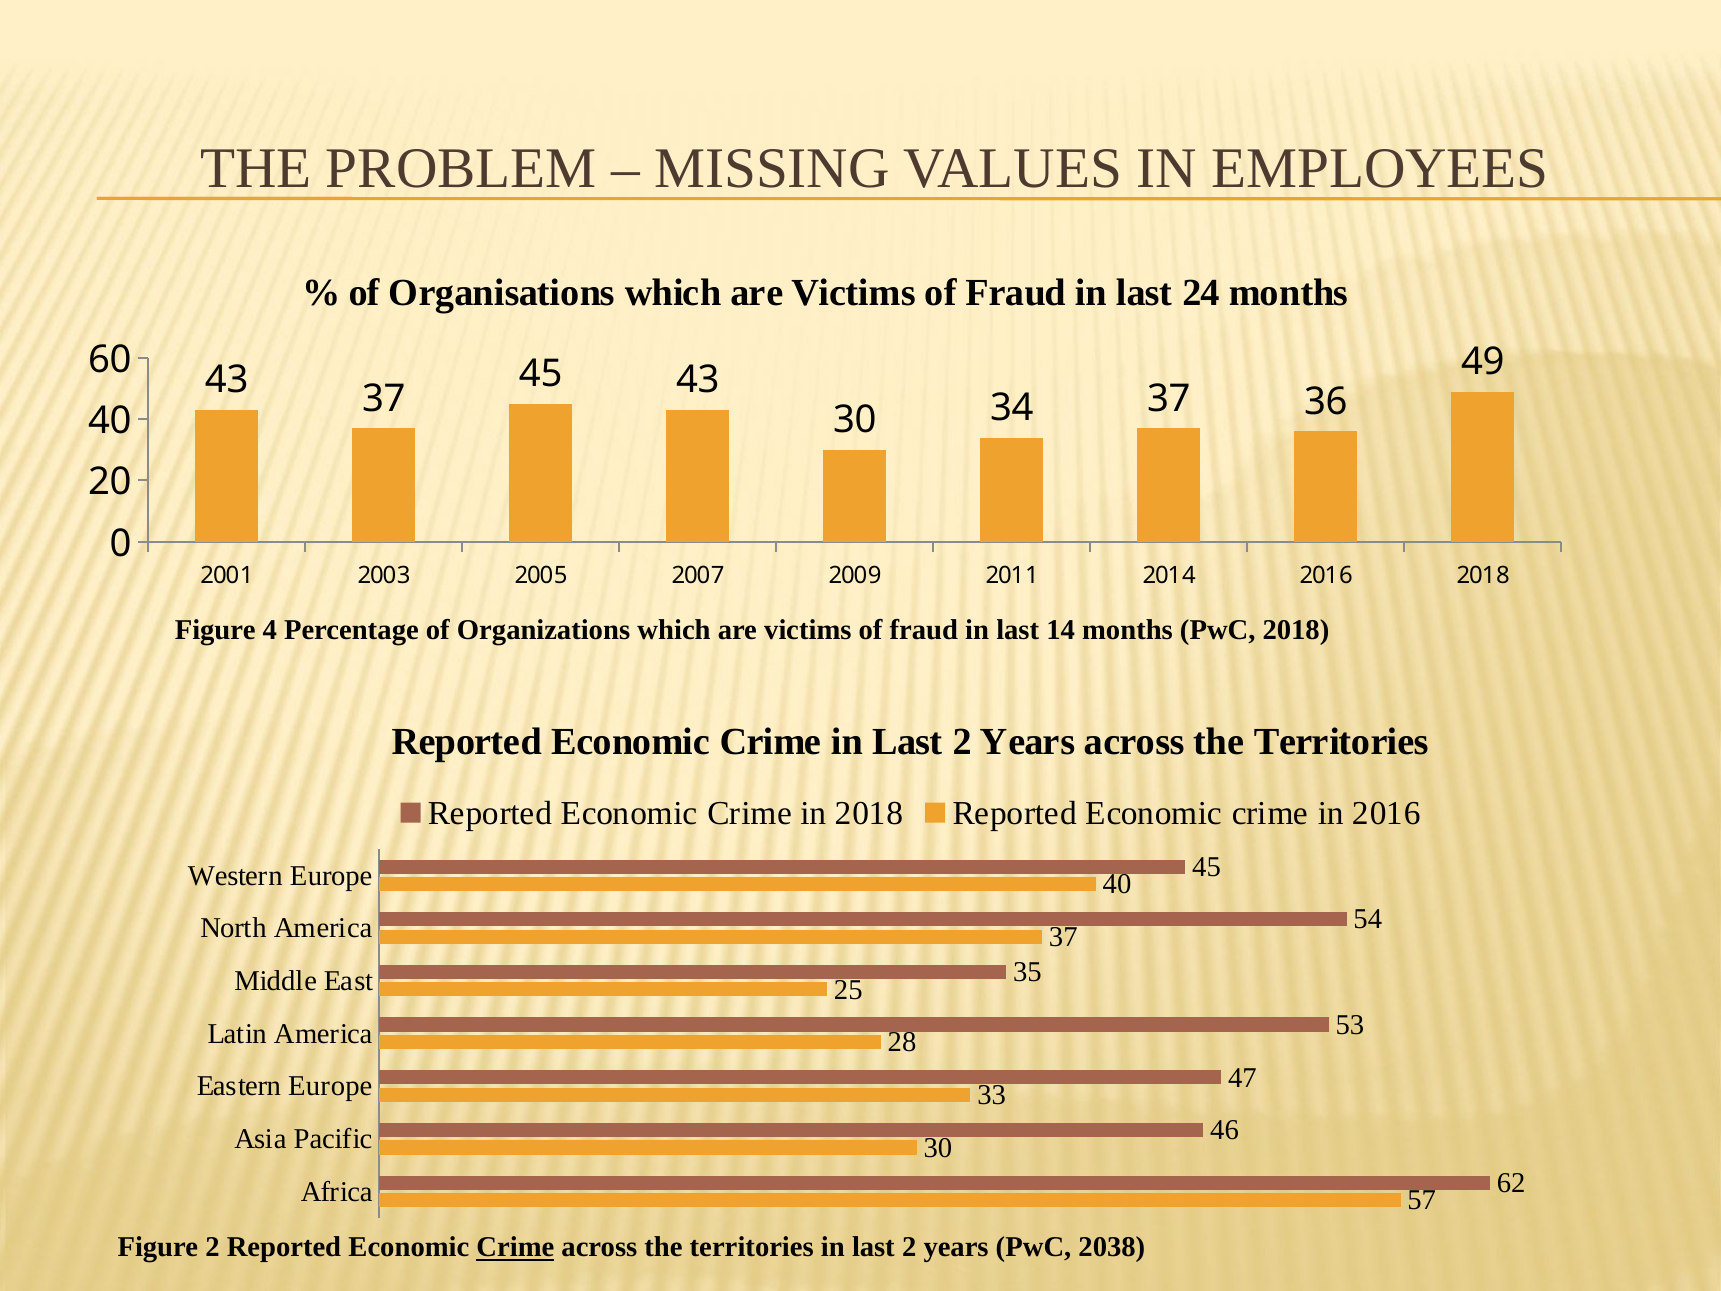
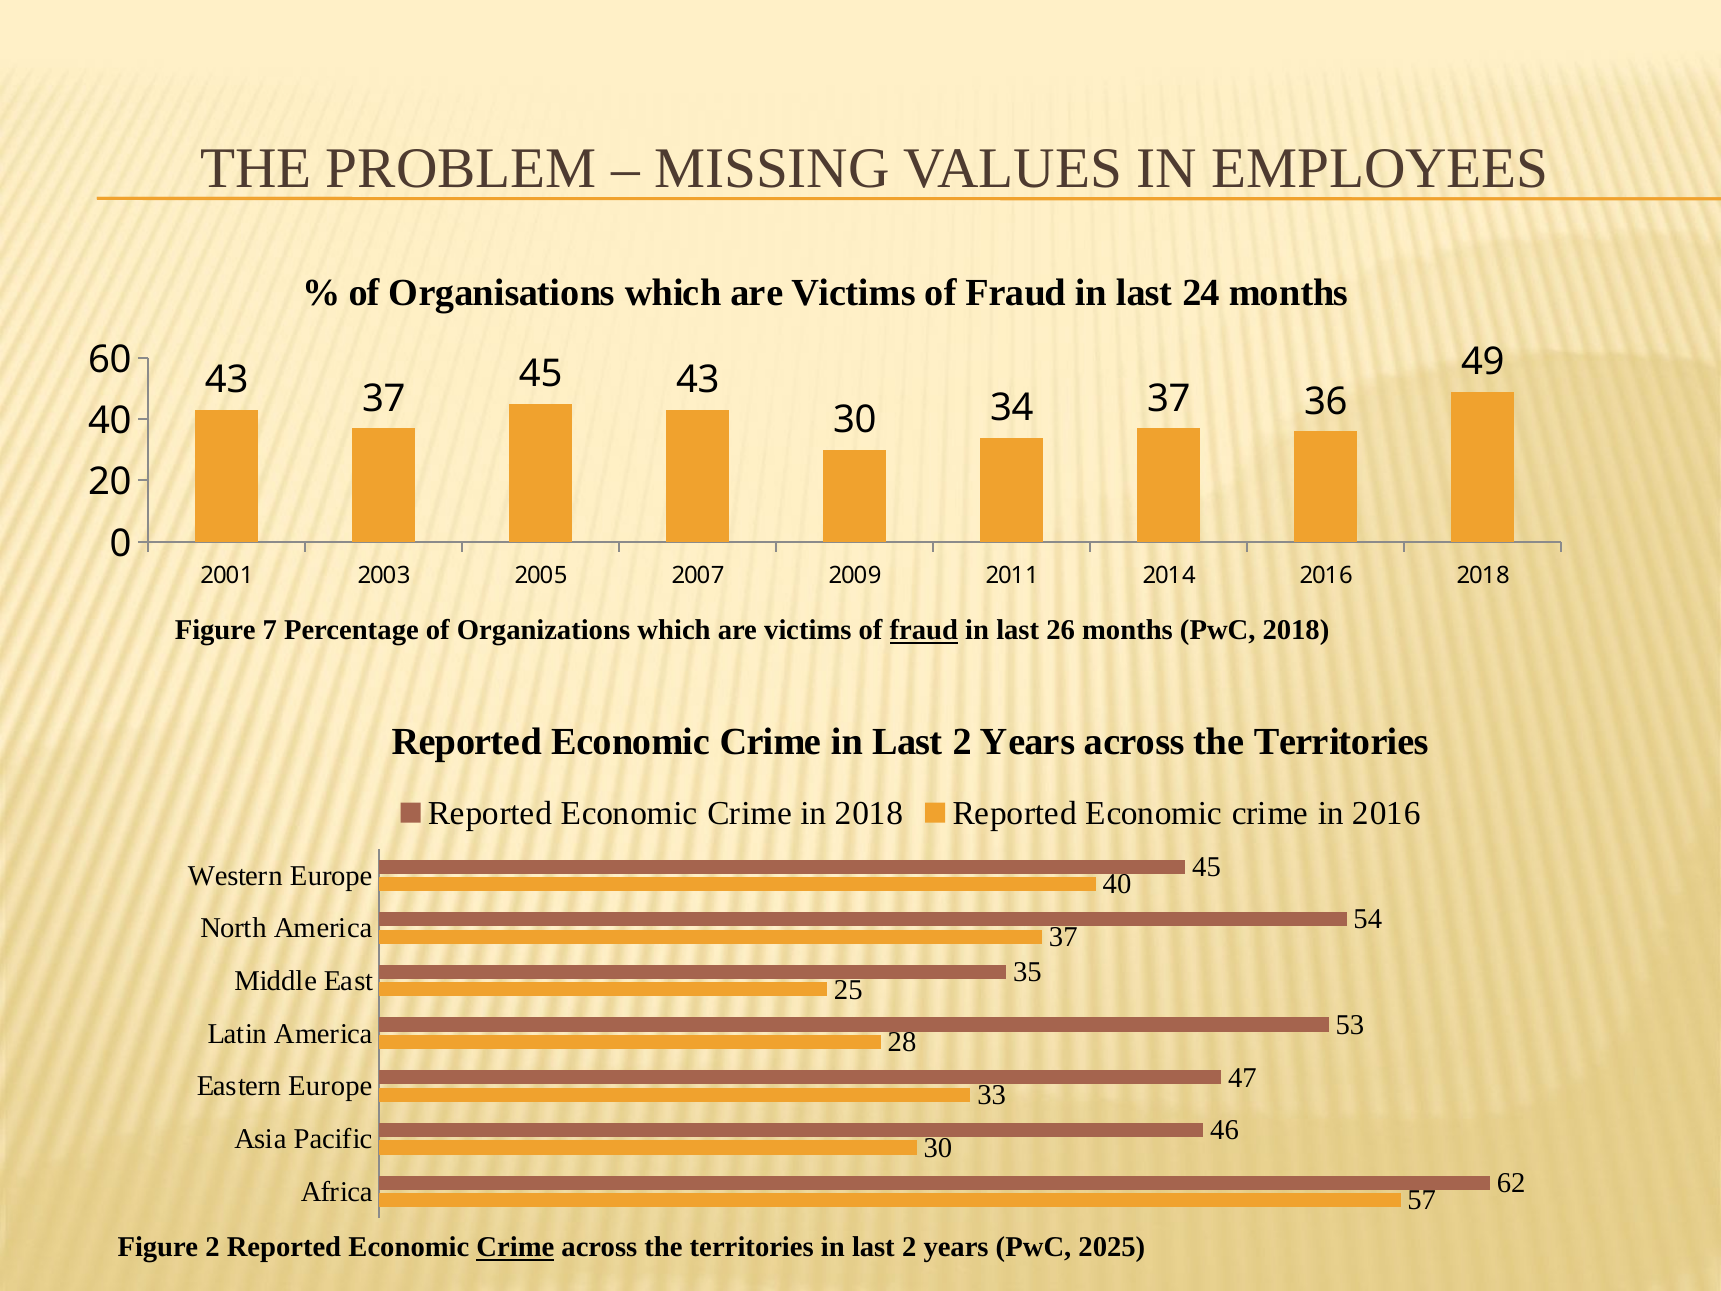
4: 4 -> 7
fraud at (924, 630) underline: none -> present
14: 14 -> 26
2038: 2038 -> 2025
